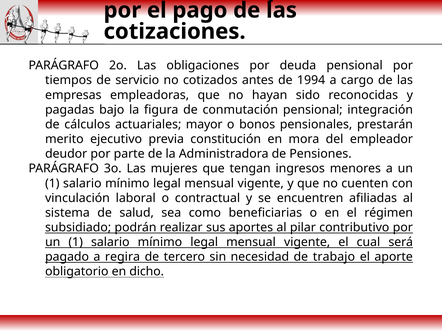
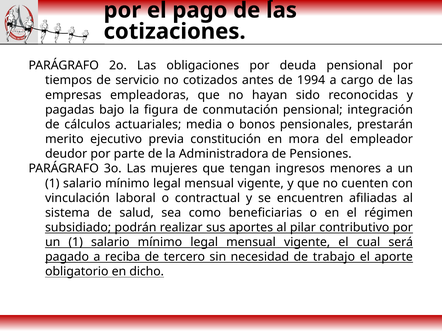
mayor: mayor -> media
regira: regira -> reciba
